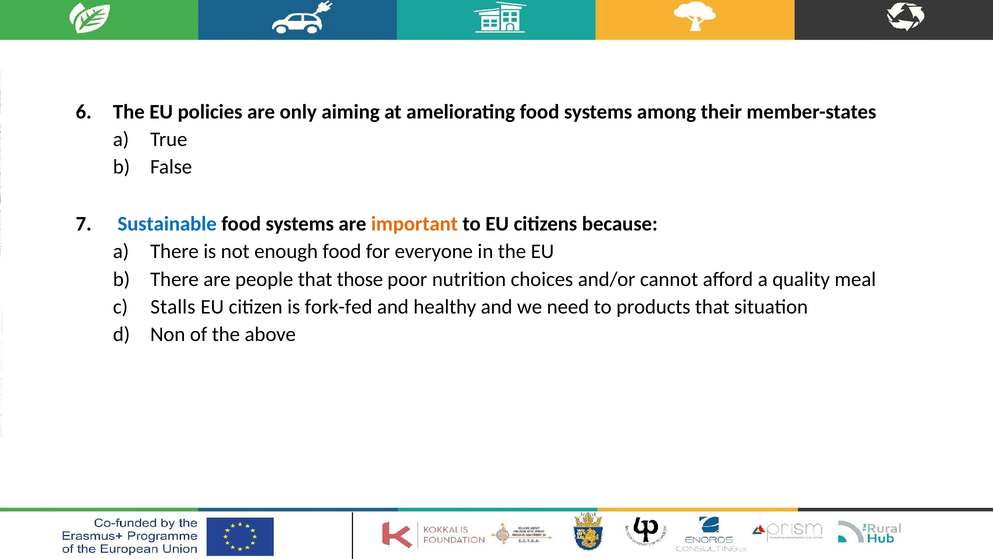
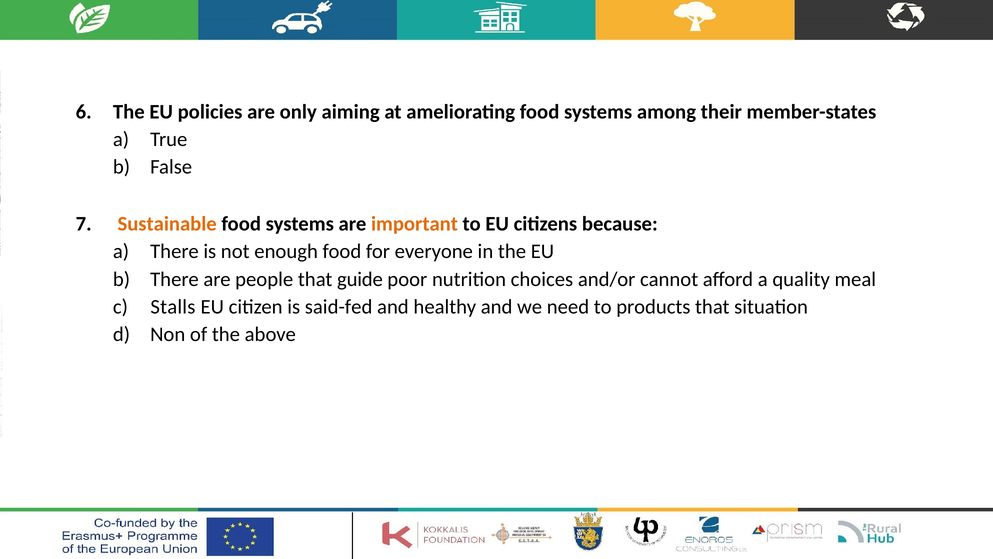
Sustainable colour: blue -> orange
those: those -> guide
fork-fed: fork-fed -> said-fed
